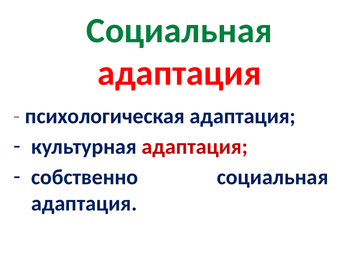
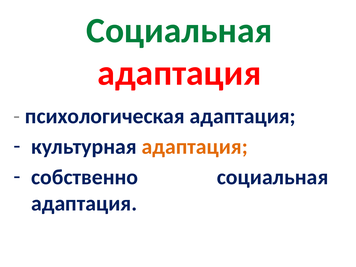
адаптация at (195, 147) colour: red -> orange
